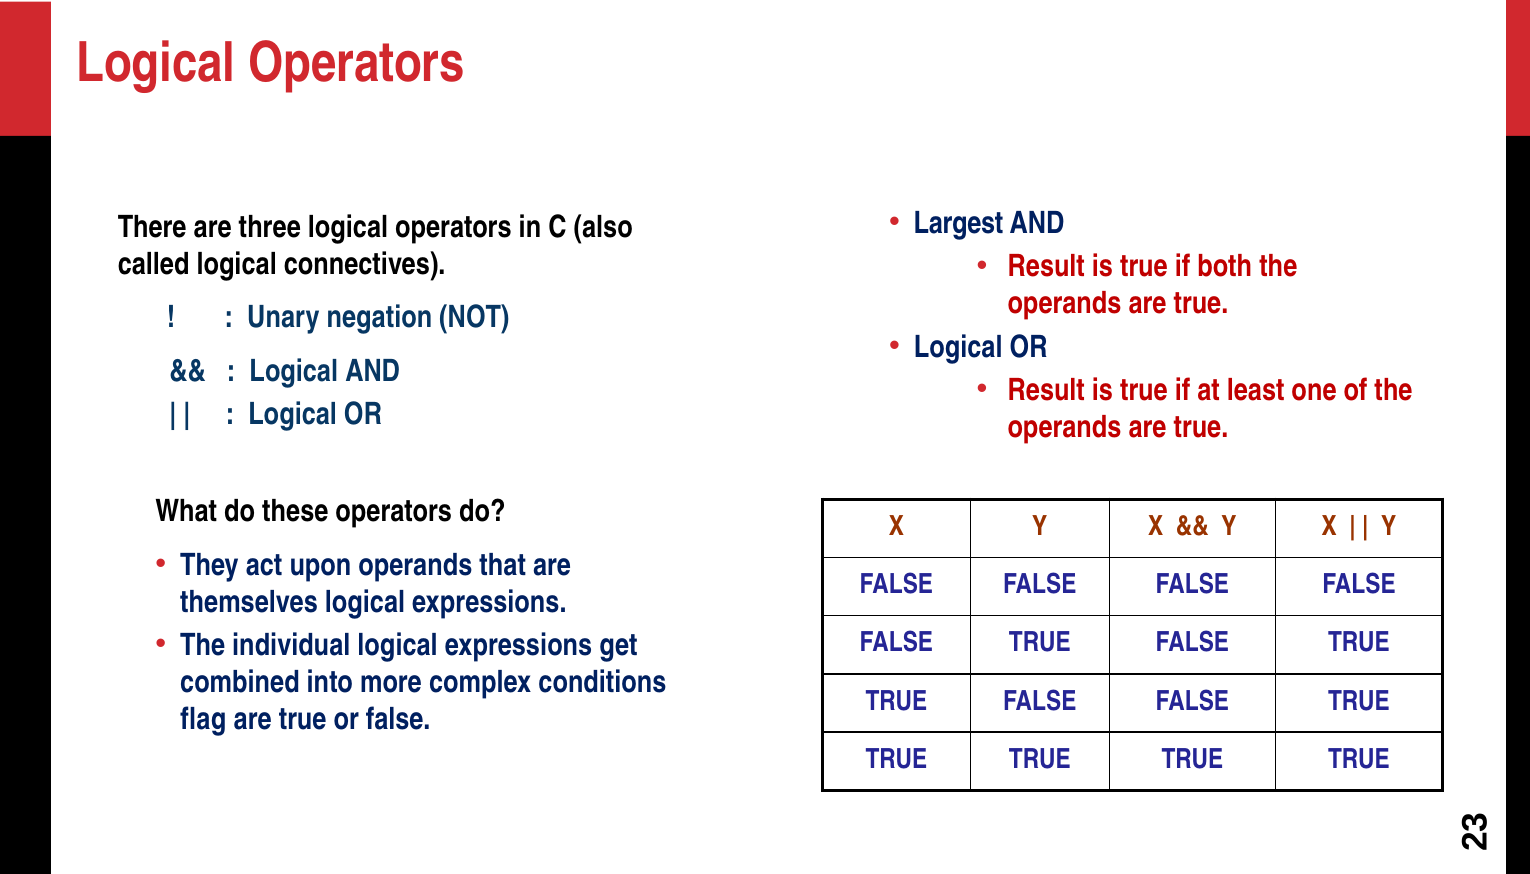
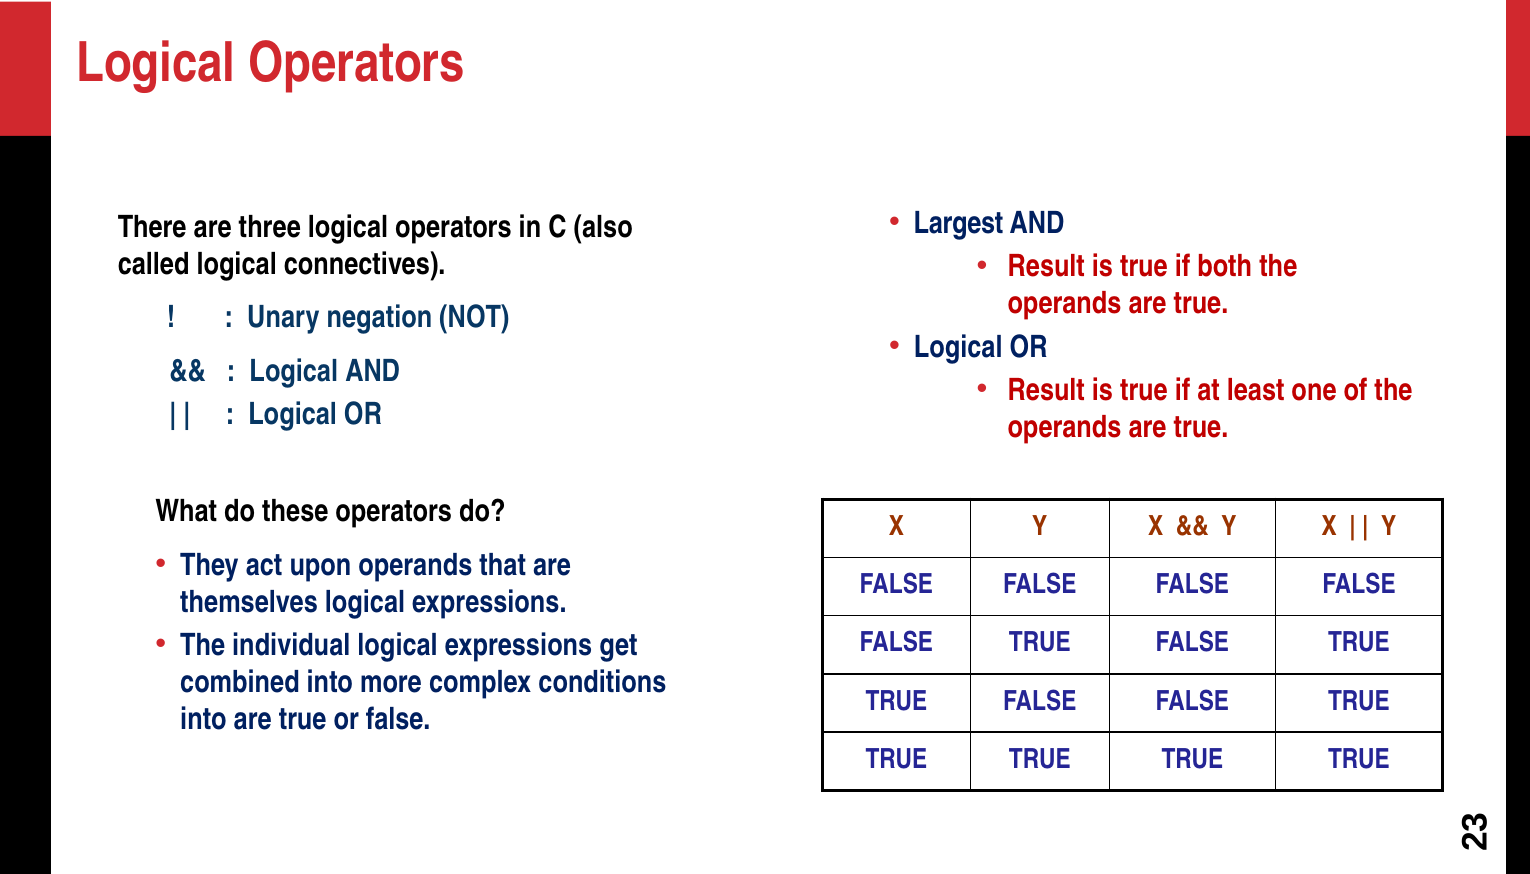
flag at (203, 720): flag -> into
